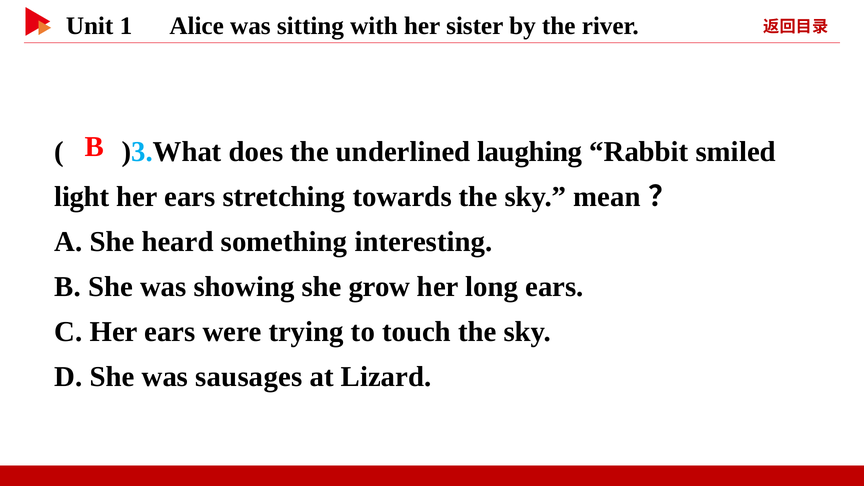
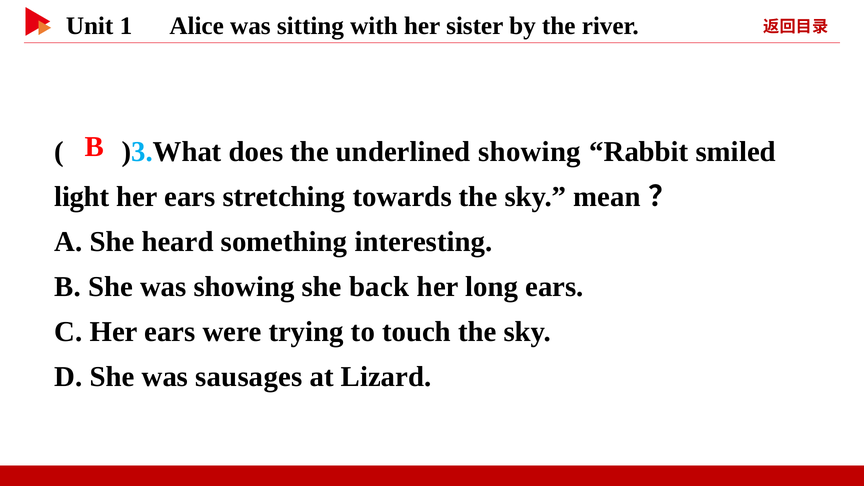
underlined laughing: laughing -> showing
grow: grow -> back
